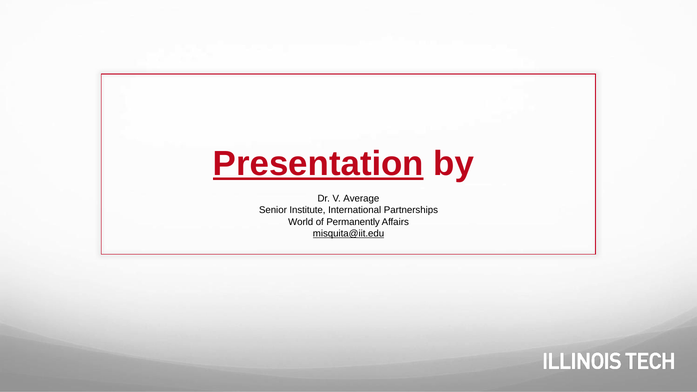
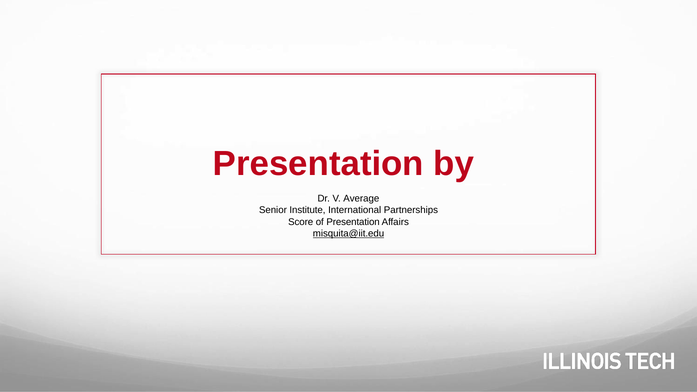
Presentation at (318, 164) underline: present -> none
World: World -> Score
of Permanently: Permanently -> Presentation
